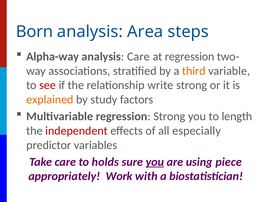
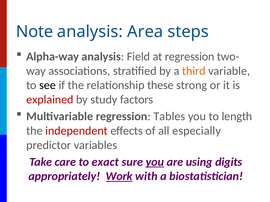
Born: Born -> Note
analysis Care: Care -> Field
see colour: red -> black
write: write -> these
explained colour: orange -> red
regression Strong: Strong -> Tables
holds: holds -> exact
piece: piece -> digits
Work underline: none -> present
